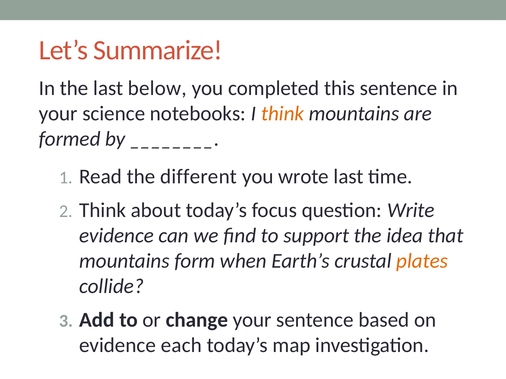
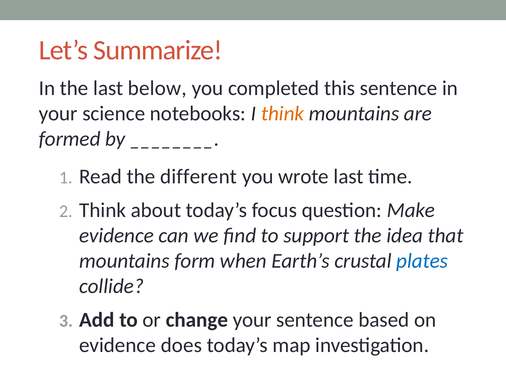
Write: Write -> Make
plates colour: orange -> blue
each: each -> does
